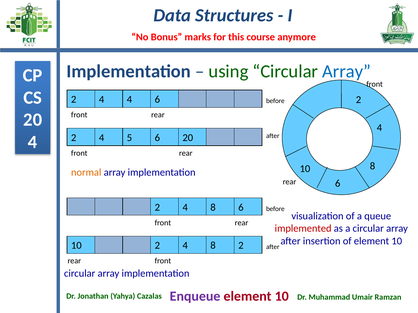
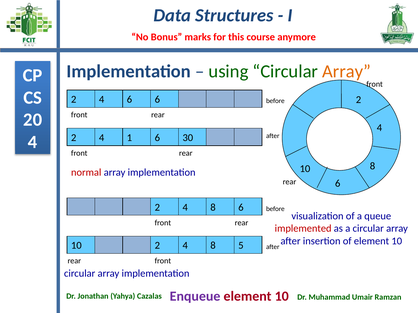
Array at (347, 71) colour: blue -> orange
4 4: 4 -> 6
5: 5 -> 1
6 20: 20 -> 30
normal colour: orange -> red
8 2: 2 -> 5
